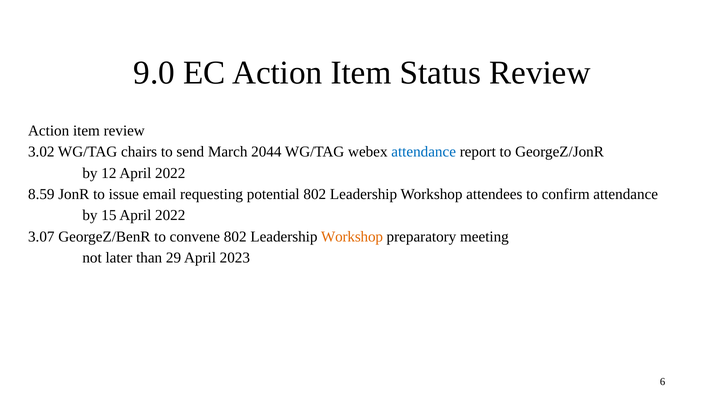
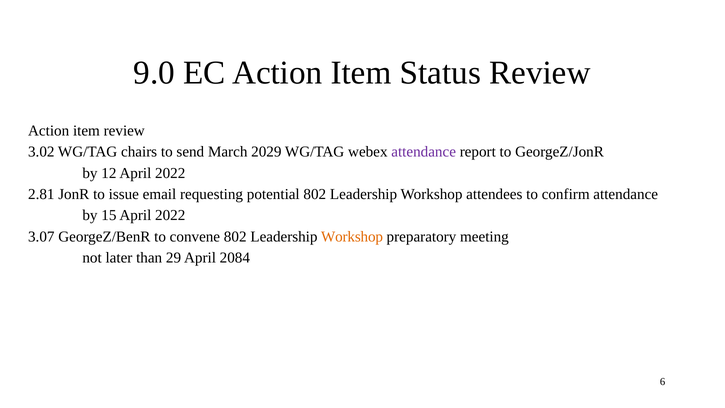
2044: 2044 -> 2029
attendance at (424, 152) colour: blue -> purple
8.59: 8.59 -> 2.81
2023: 2023 -> 2084
